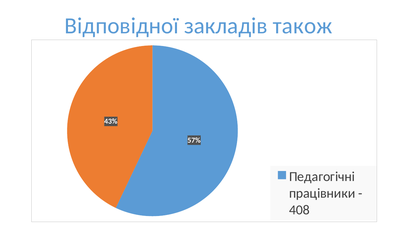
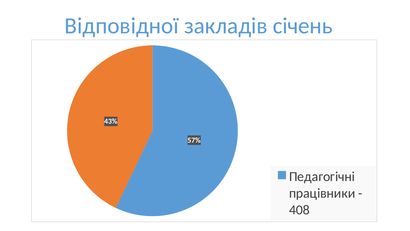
також: також -> січень
